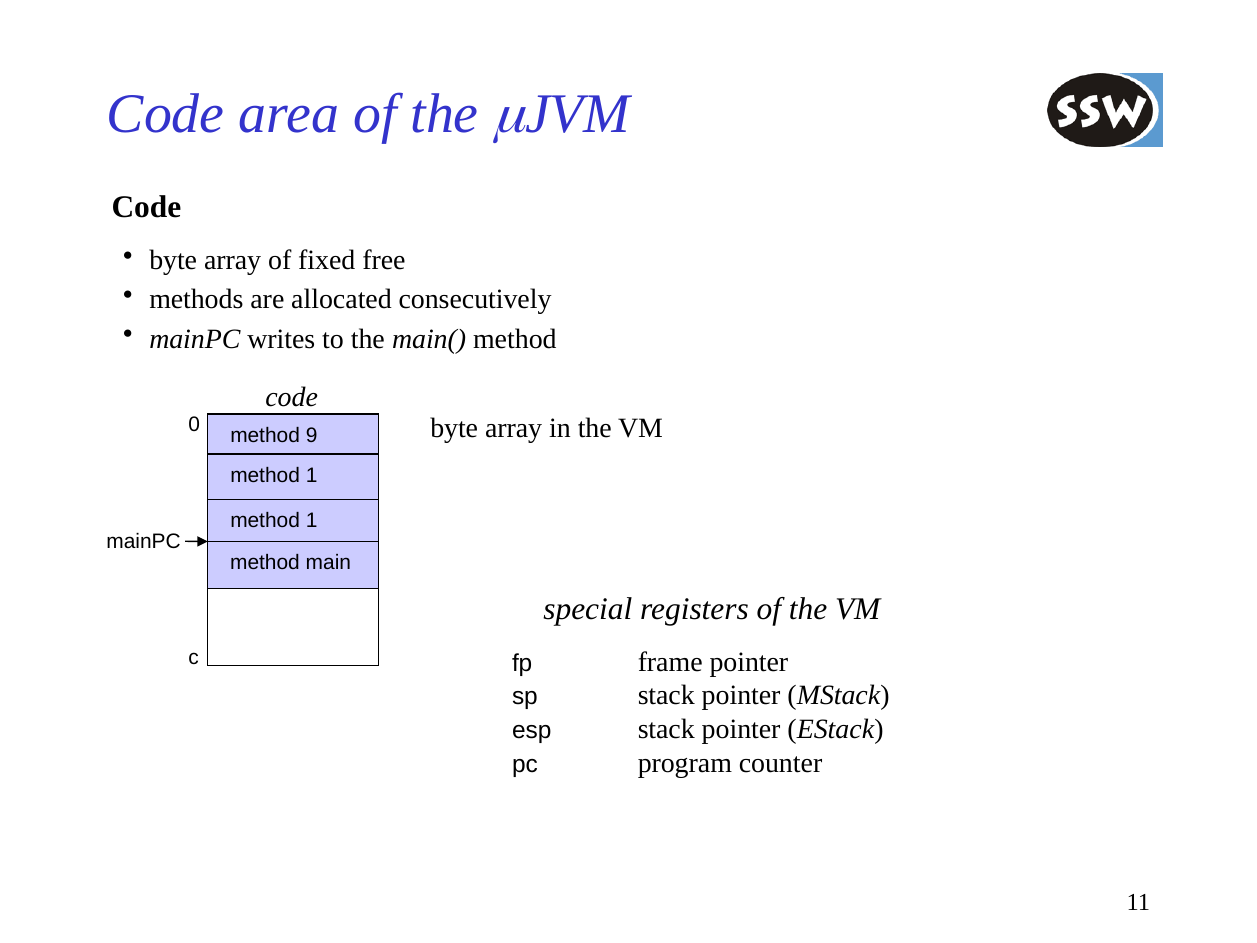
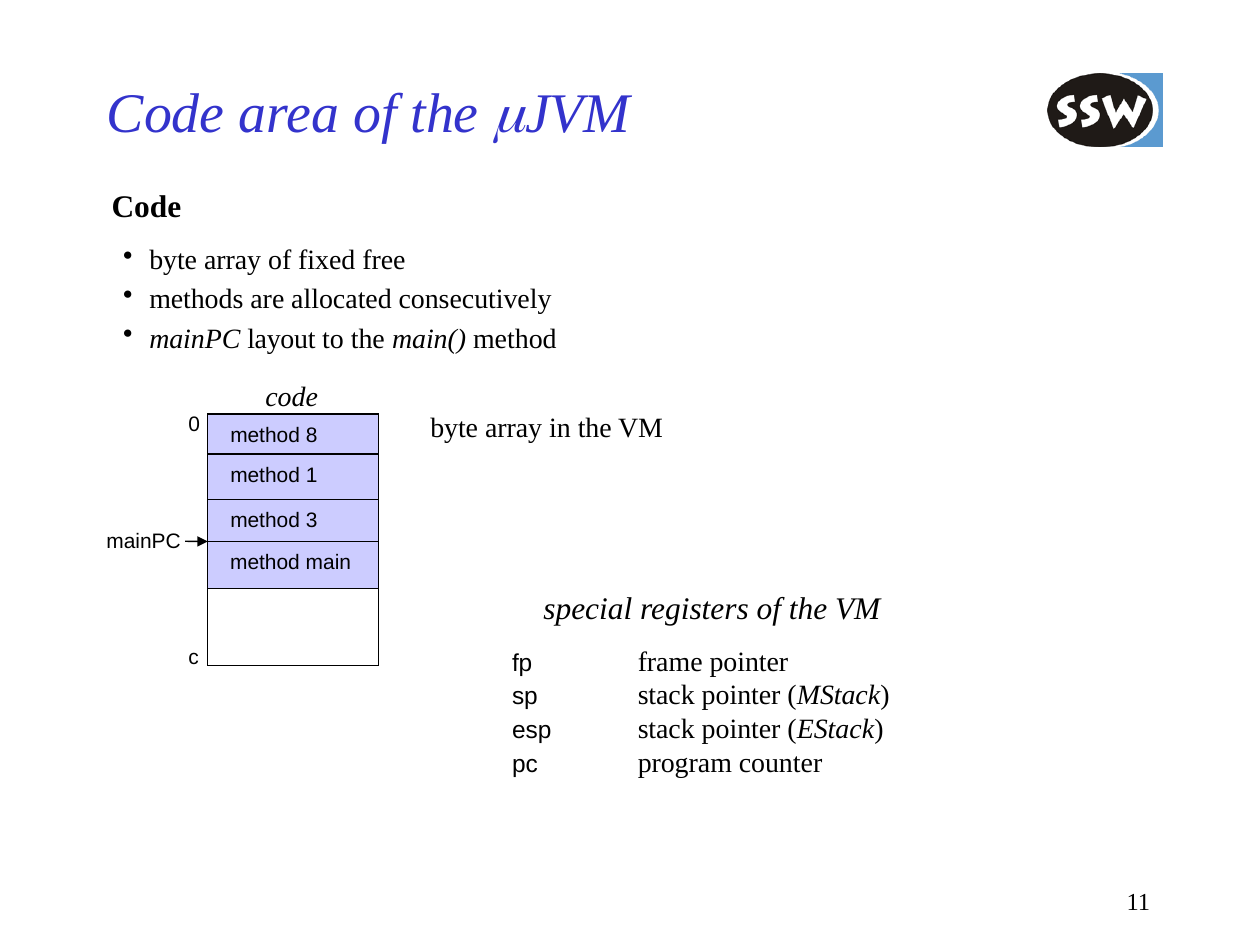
writes: writes -> layout
9: 9 -> 8
1 at (312, 521): 1 -> 3
